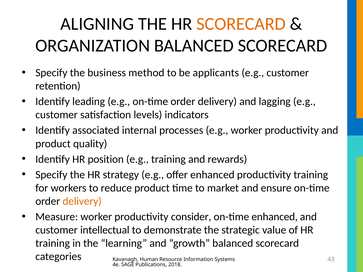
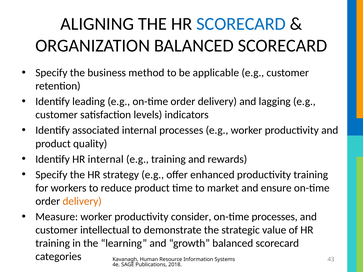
SCORECARD at (241, 24) colour: orange -> blue
applicants: applicants -> applicable
HR position: position -> internal
on-time enhanced: enhanced -> processes
